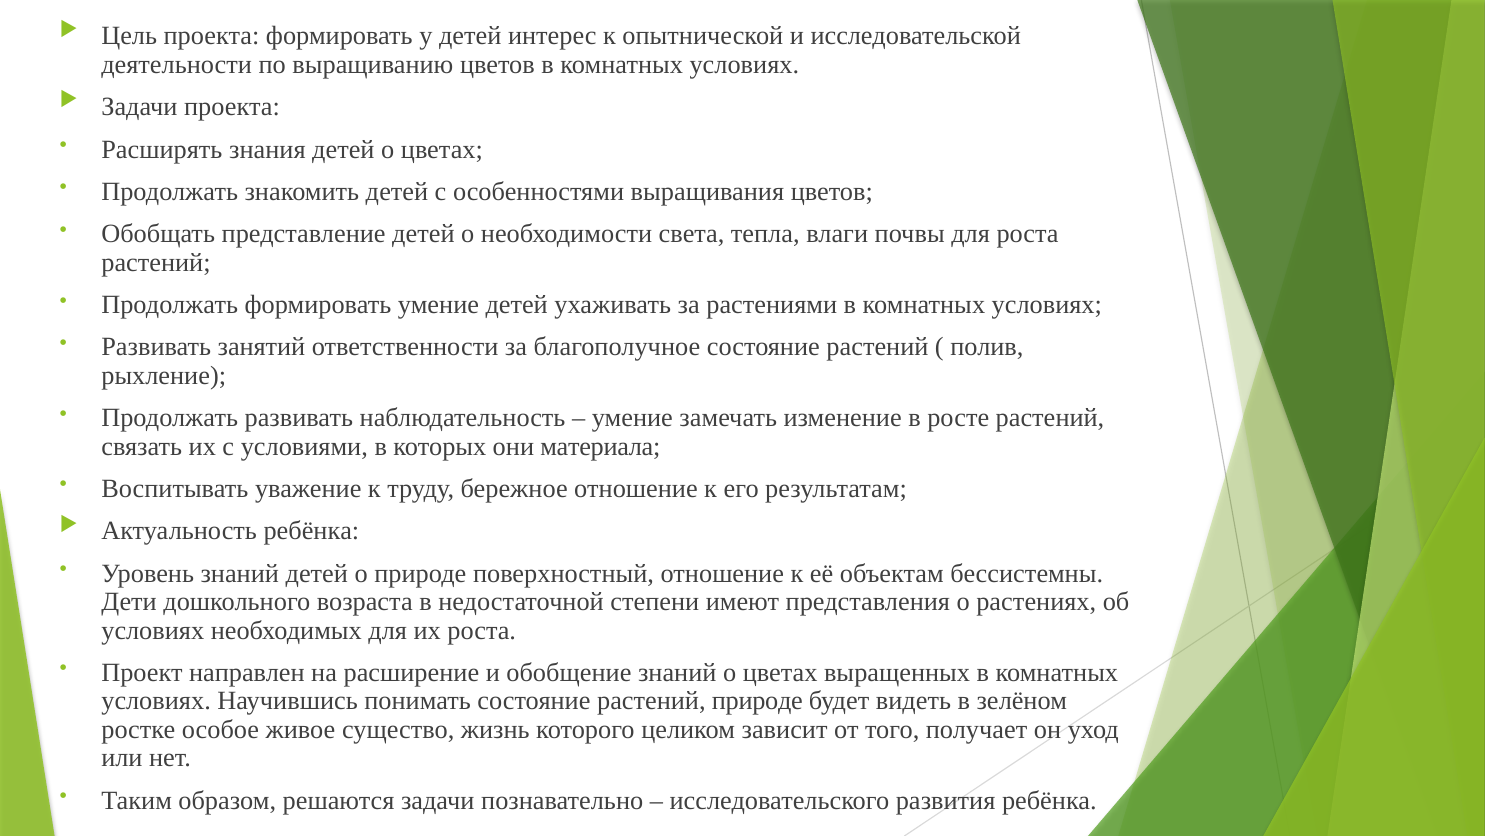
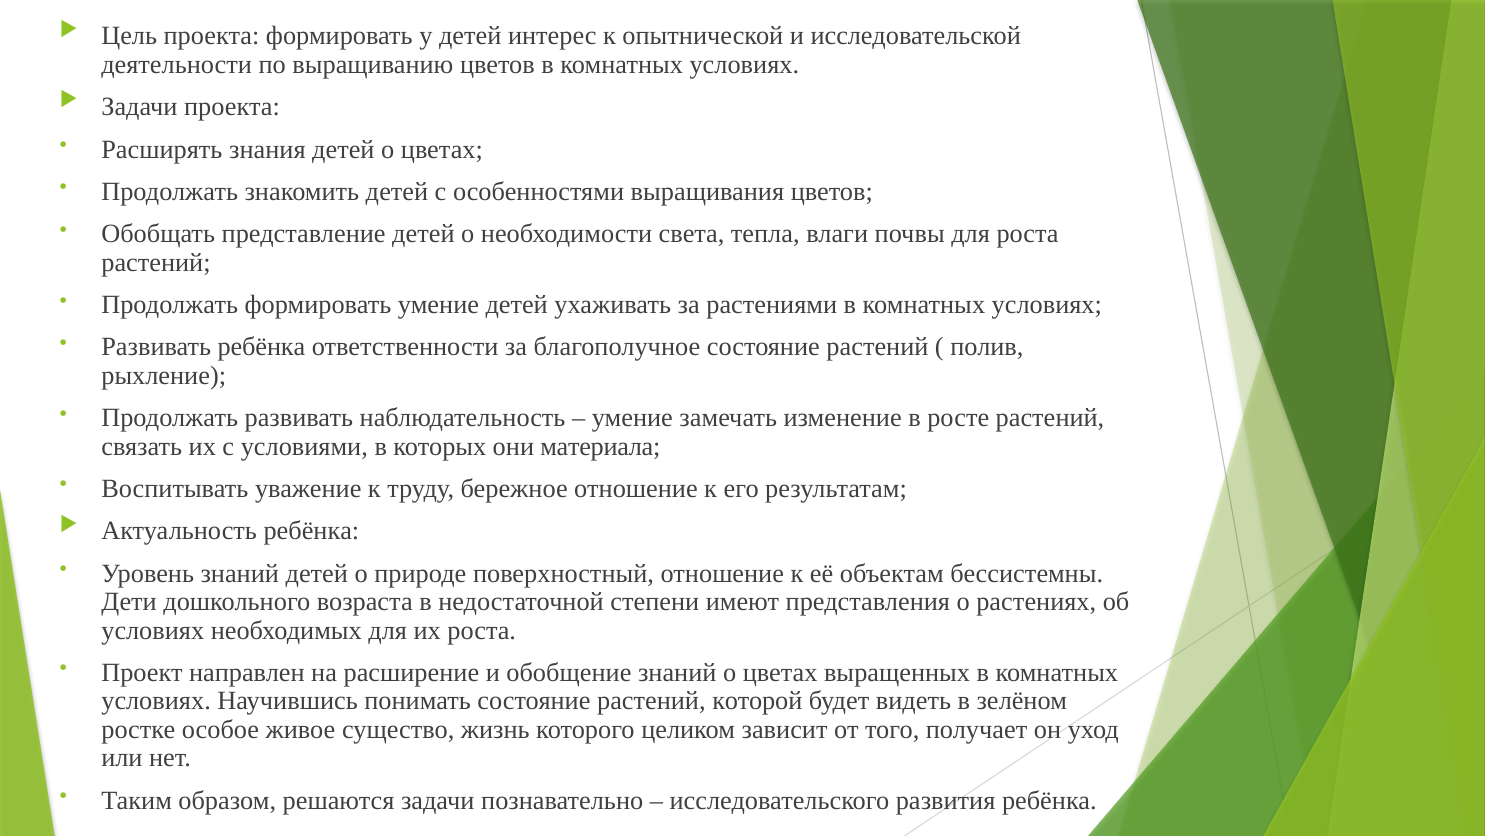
Развивать занятий: занятий -> ребёнка
растений природе: природе -> которой
